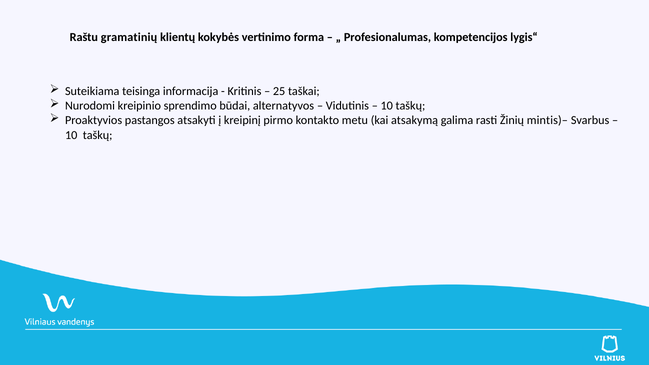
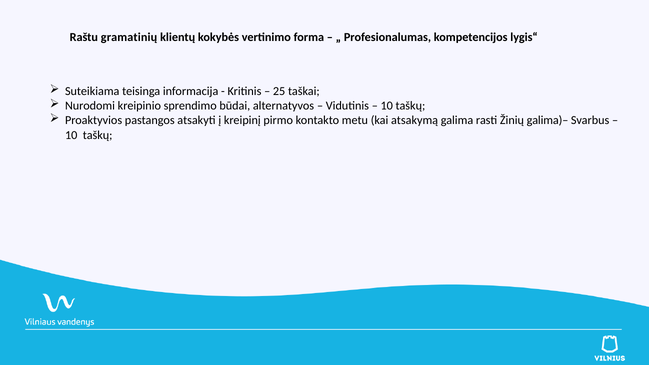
mintis)–: mintis)– -> galima)–
